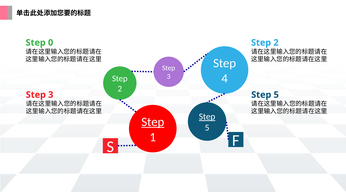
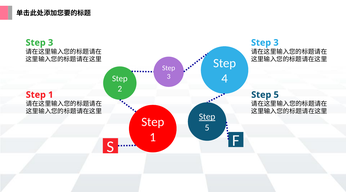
0 at (51, 43): 0 -> 3
2 at (276, 43): 2 -> 3
3 at (51, 95): 3 -> 1
Step at (153, 122) underline: present -> none
